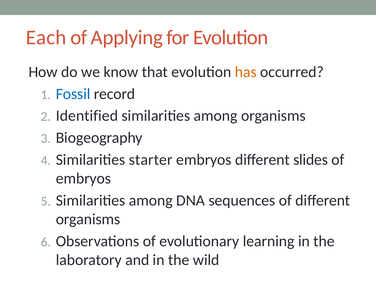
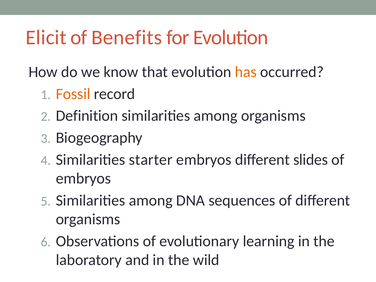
Each: Each -> Elicit
Applying: Applying -> Benefits
Fossil colour: blue -> orange
Identified: Identified -> Definition
